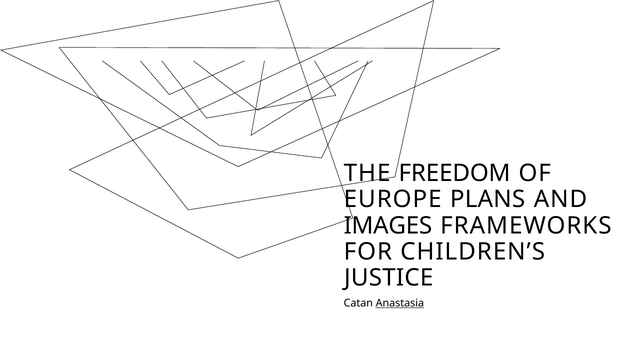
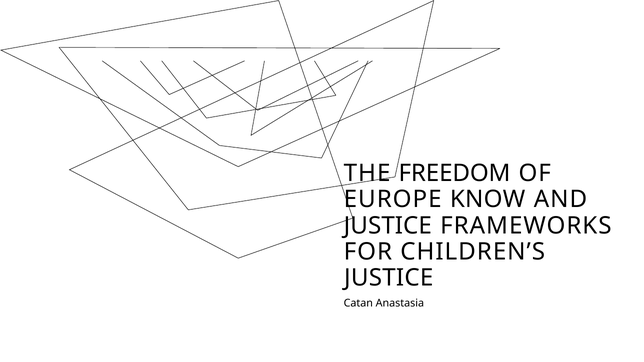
PLANS: PLANS -> KNOW
IMAGES at (388, 226): IMAGES -> JUSTICE
Anastasia underline: present -> none
